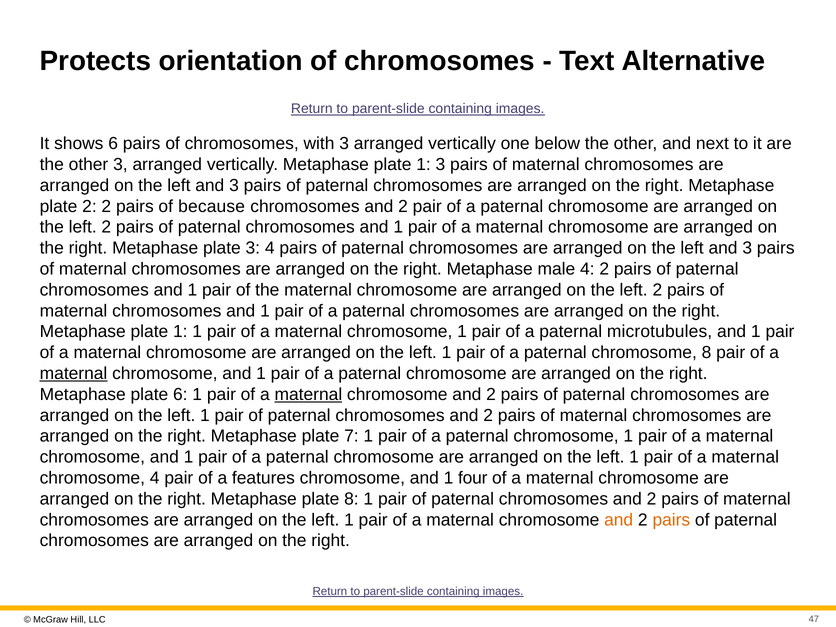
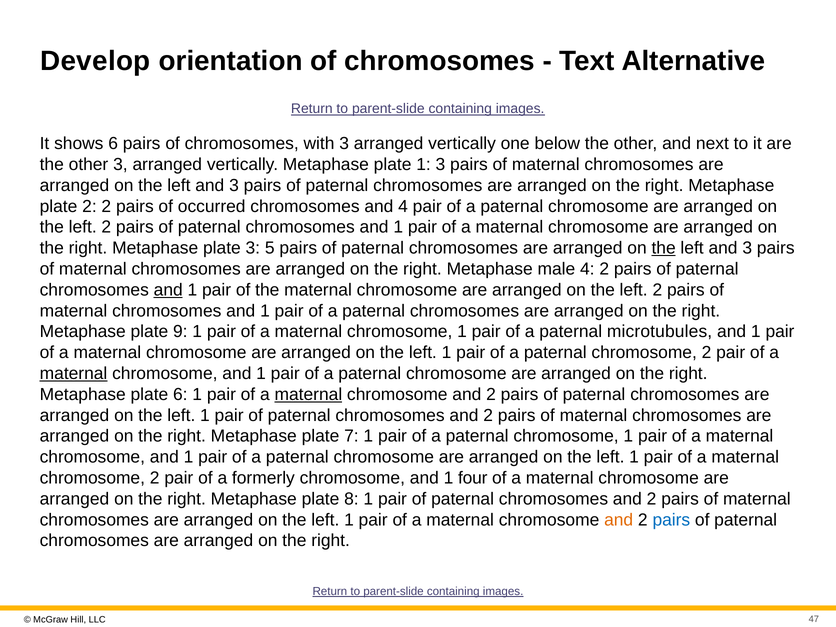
Protects: Protects -> Develop
because: because -> occurred
2 at (403, 206): 2 -> 4
3 4: 4 -> 5
the at (664, 248) underline: none -> present
and at (168, 290) underline: none -> present
1 at (180, 332): 1 -> 9
paternal chromosome 8: 8 -> 2
4 at (155, 478): 4 -> 2
features: features -> formerly
pairs at (671, 520) colour: orange -> blue
